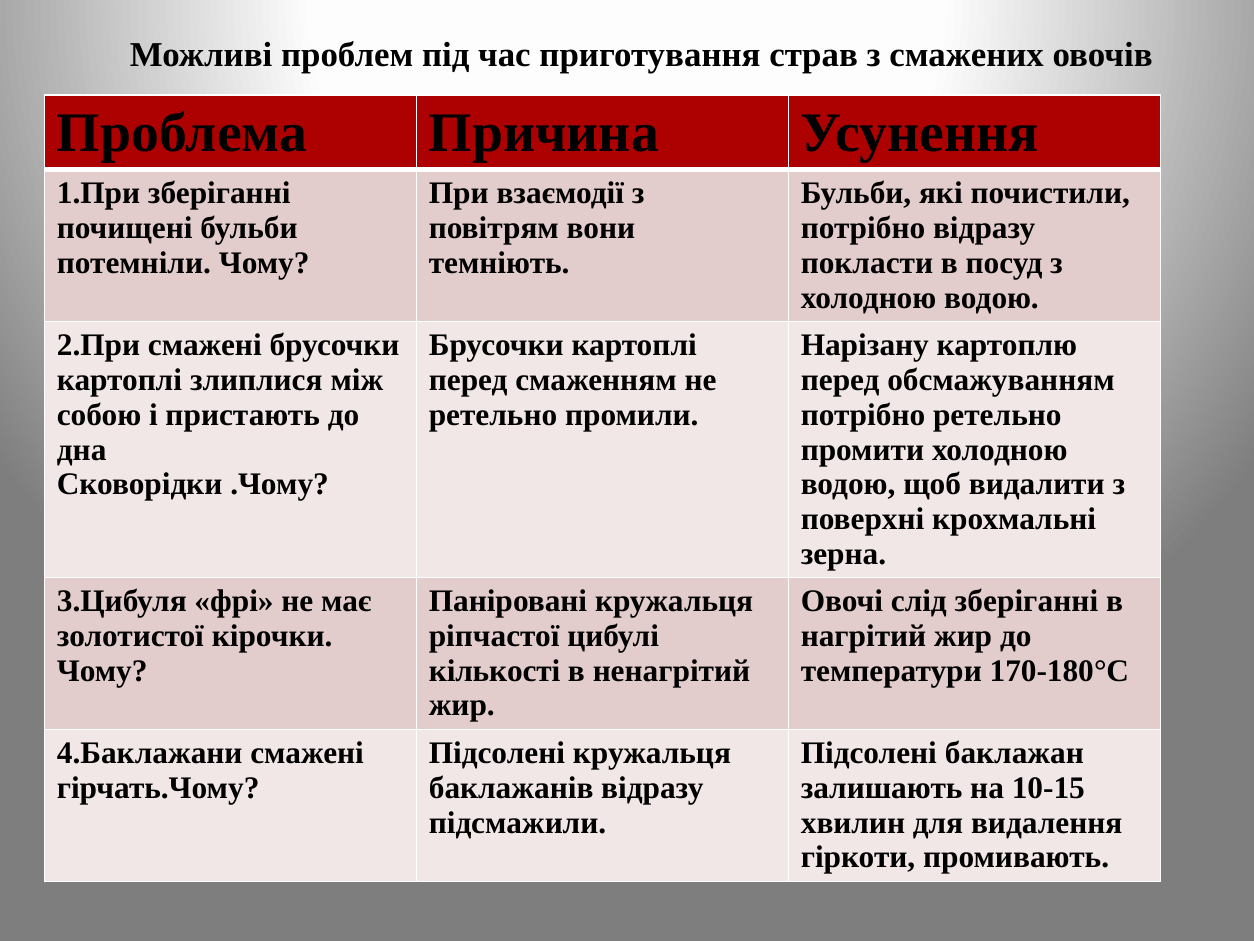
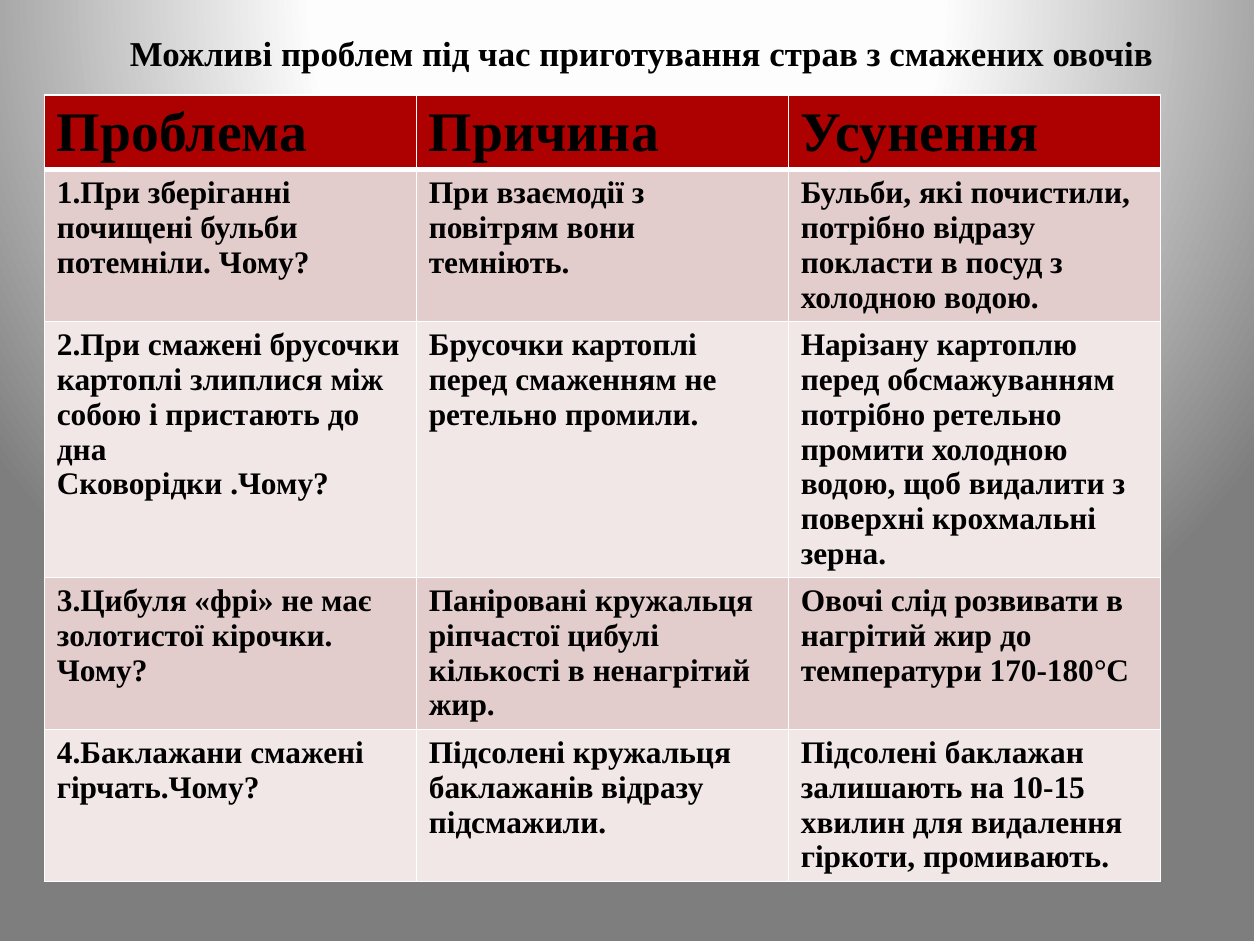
слід зберіганні: зберіганні -> розвивати
